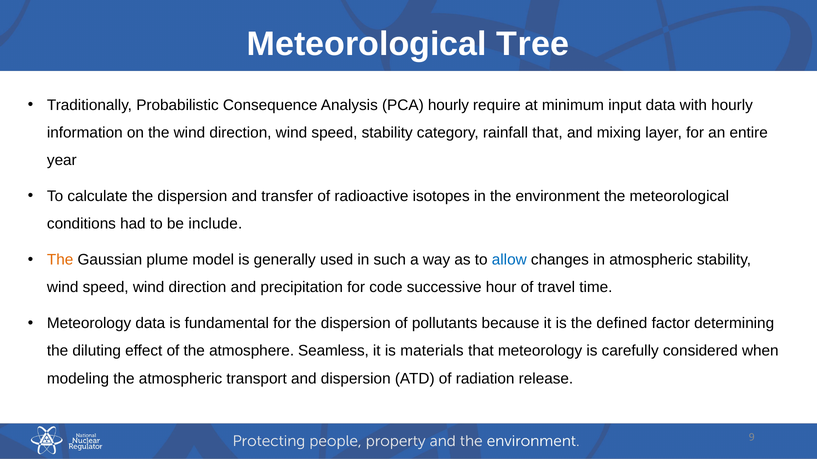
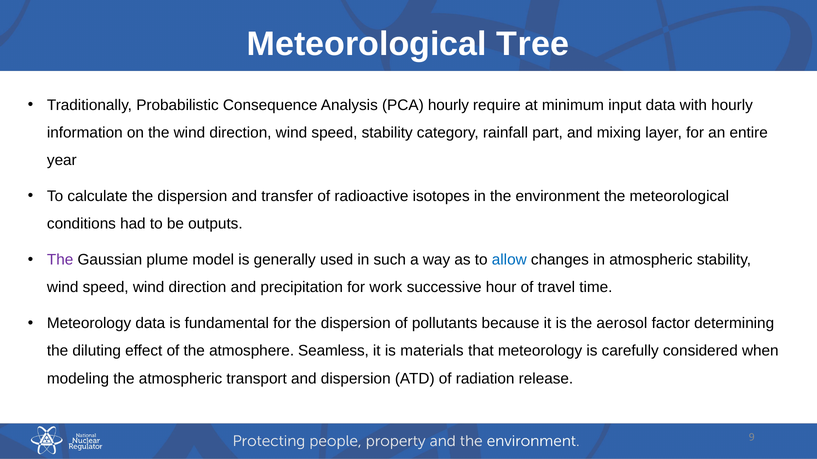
rainfall that: that -> part
include: include -> outputs
The at (60, 260) colour: orange -> purple
code: code -> work
defined: defined -> aerosol
